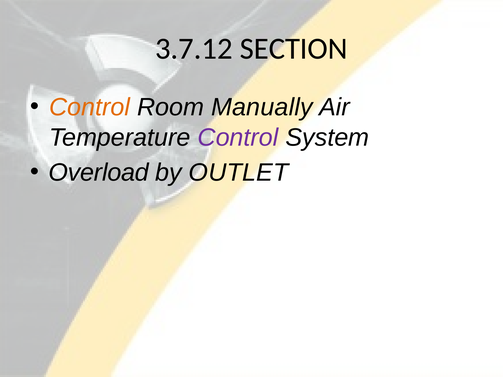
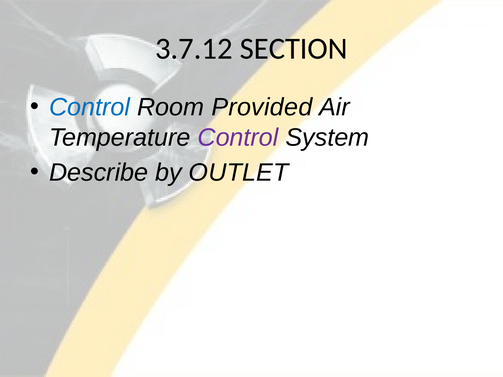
Control at (90, 107) colour: orange -> blue
Manually: Manually -> Provided
Overload: Overload -> Describe
